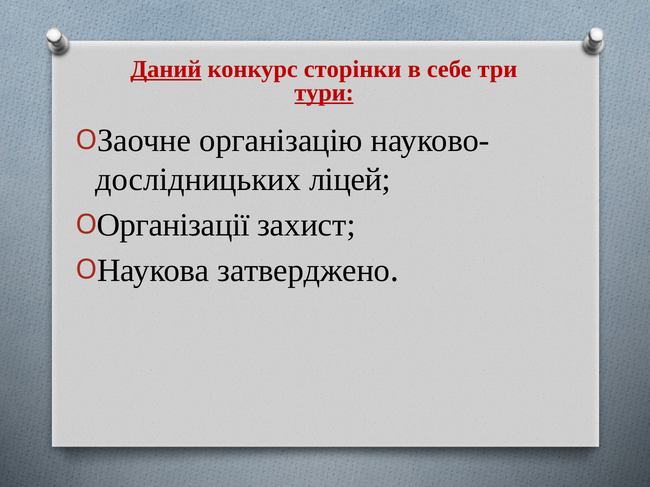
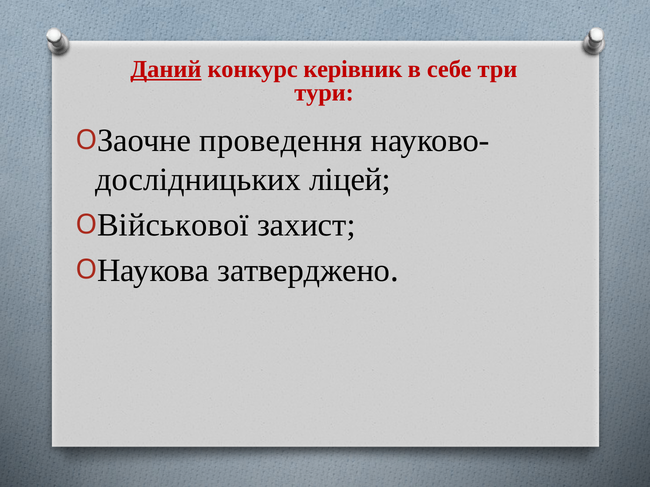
сторінки: сторінки -> керівник
тури underline: present -> none
організацію: організацію -> проведення
Організації: Організації -> Військової
